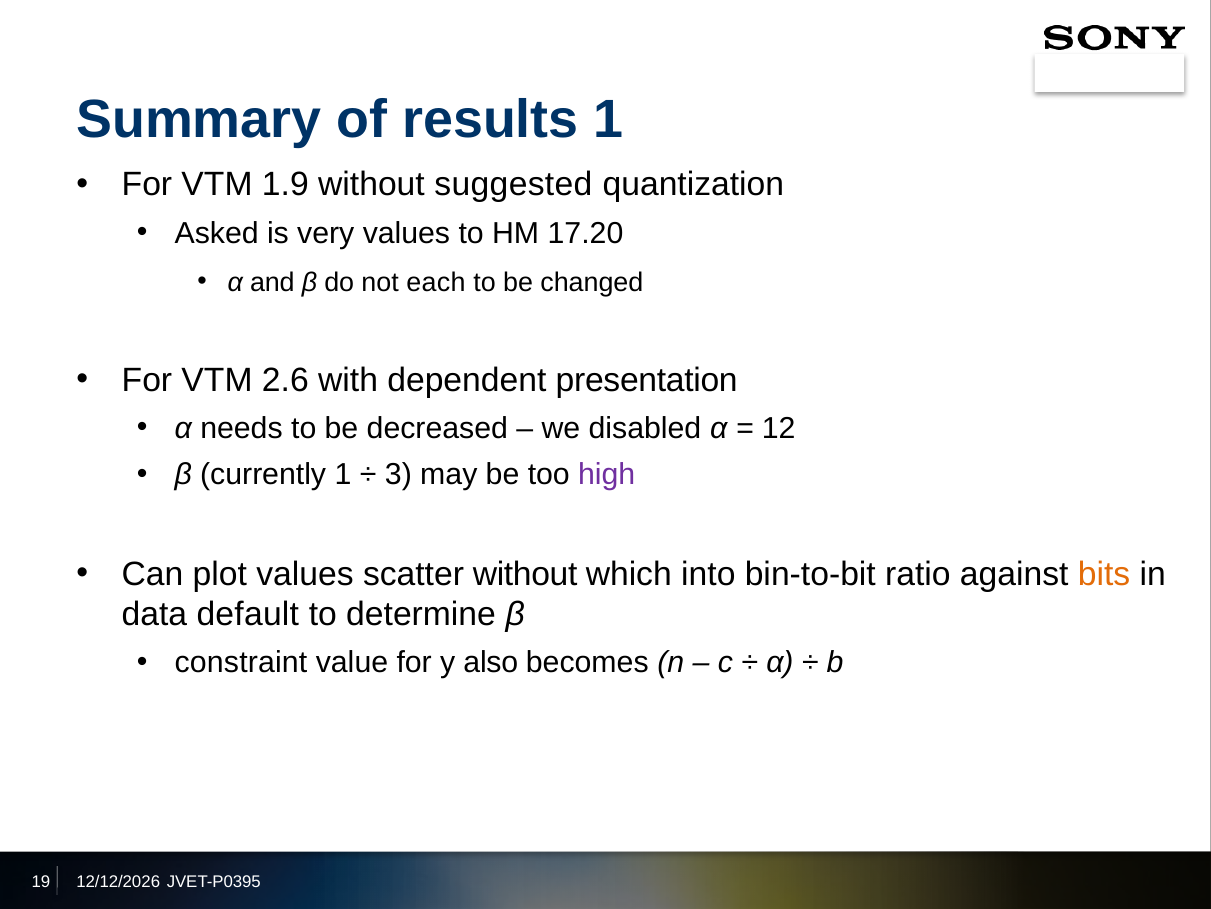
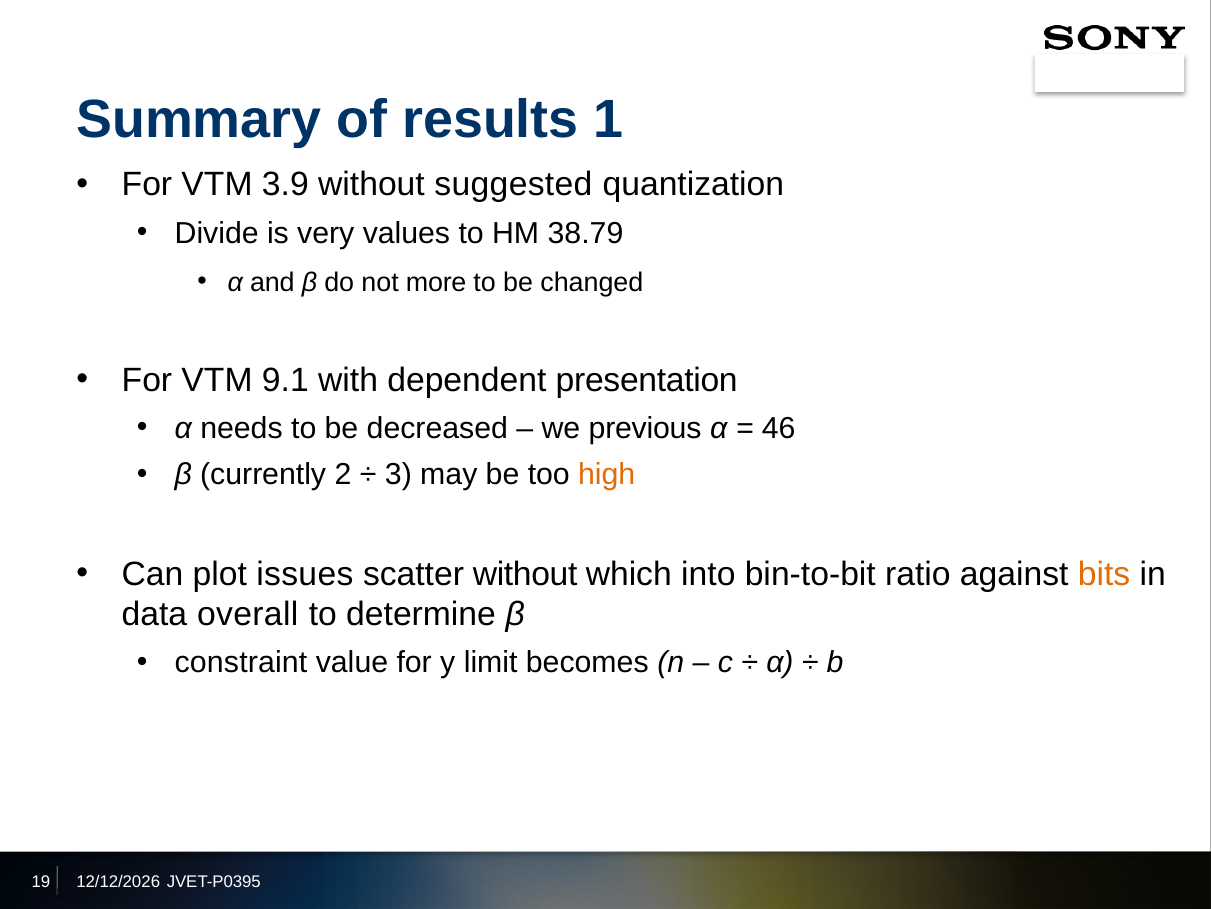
1.9: 1.9 -> 3.9
Asked: Asked -> Divide
17.20: 17.20 -> 38.79
each: each -> more
2.6: 2.6 -> 9.1
disabled: disabled -> previous
12: 12 -> 46
currently 1: 1 -> 2
high colour: purple -> orange
plot values: values -> issues
default: default -> overall
also: also -> limit
